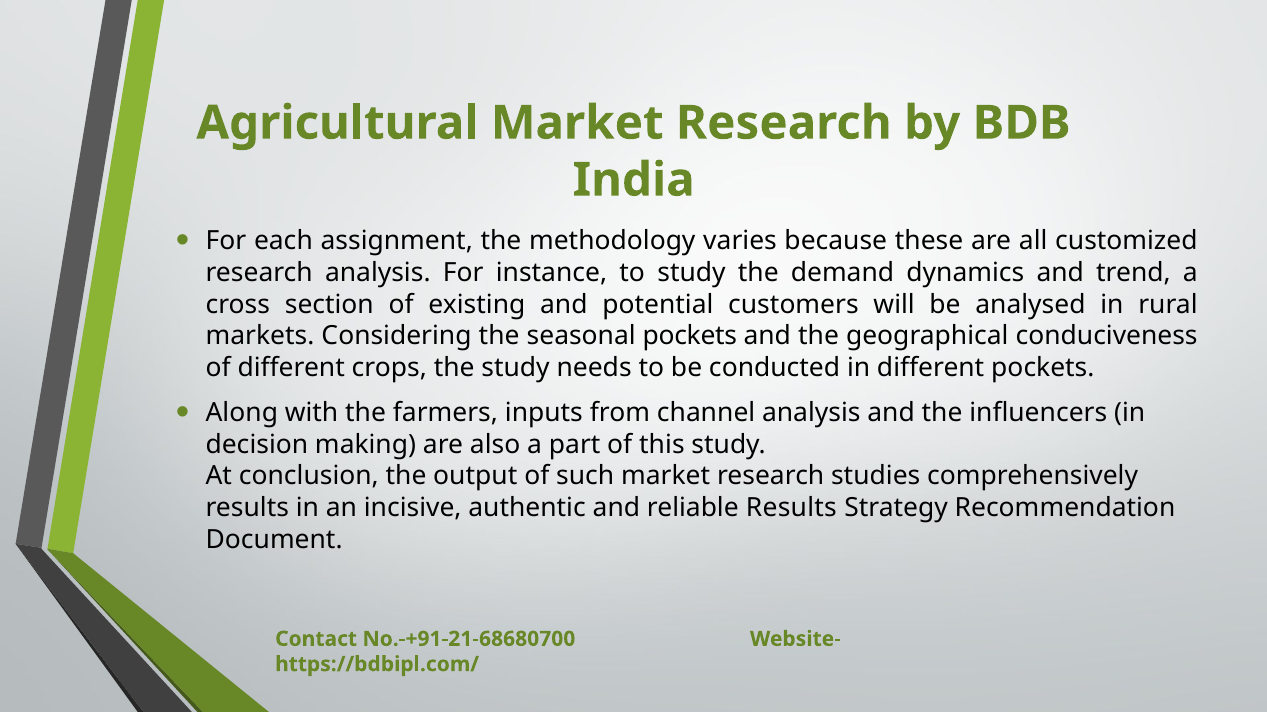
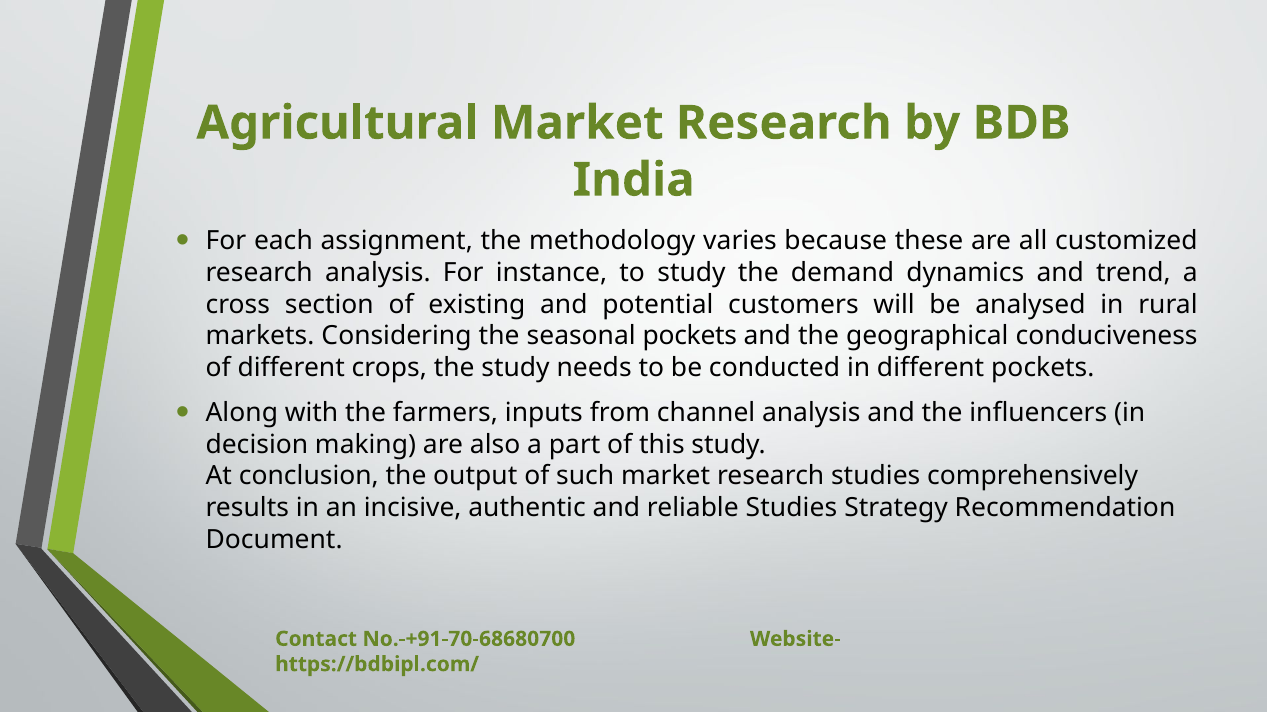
reliable Results: Results -> Studies
No.-+91-21-68680700: No.-+91-21-68680700 -> No.-+91-70-68680700
